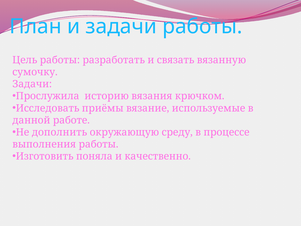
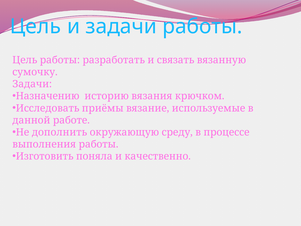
План at (35, 27): План -> Цель
Прослужила: Прослужила -> Назначению
